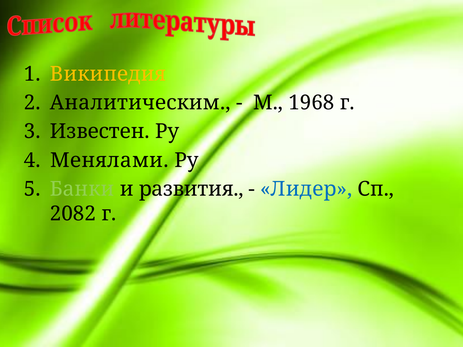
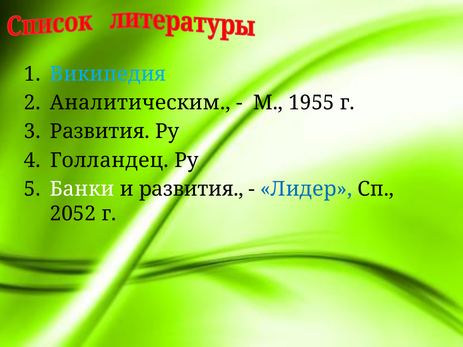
Википедия colour: yellow -> light blue
1968: 1968 -> 1955
Известен at (100, 132): Известен -> Развития
Менялами: Менялами -> Голландец
Банки colour: light green -> white
2082: 2082 -> 2052
